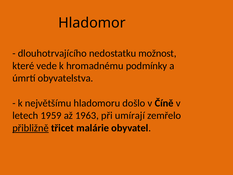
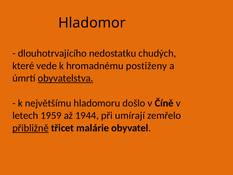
možnost: možnost -> chudých
podmínky: podmínky -> postiženy
obyvatelstva underline: none -> present
1963: 1963 -> 1944
